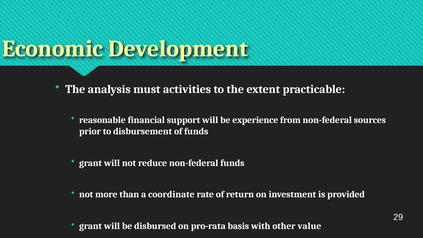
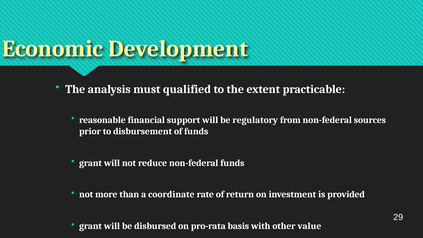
activities: activities -> qualified
experience: experience -> regulatory
